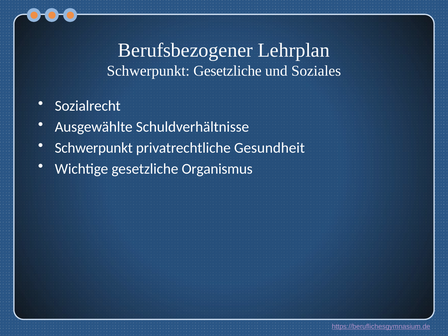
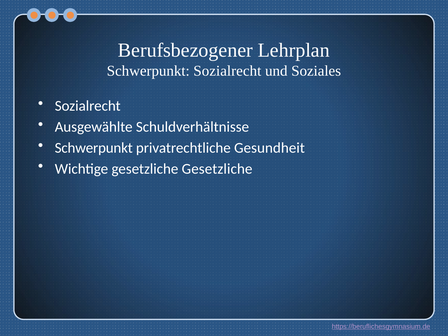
Schwerpunkt Gesetzliche: Gesetzliche -> Sozialrecht
gesetzliche Organismus: Organismus -> Gesetzliche
